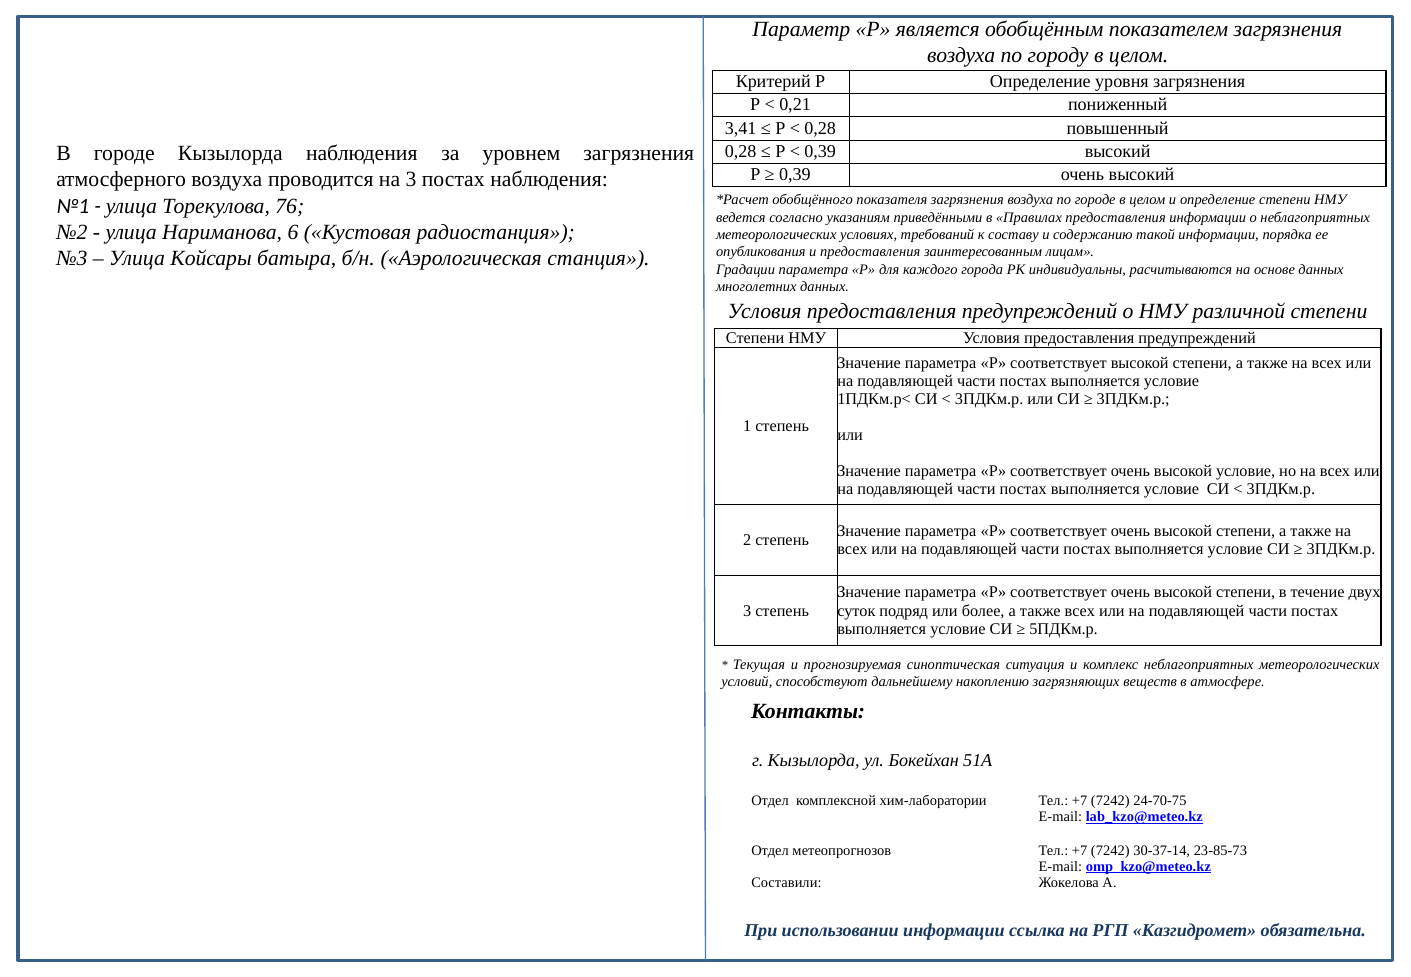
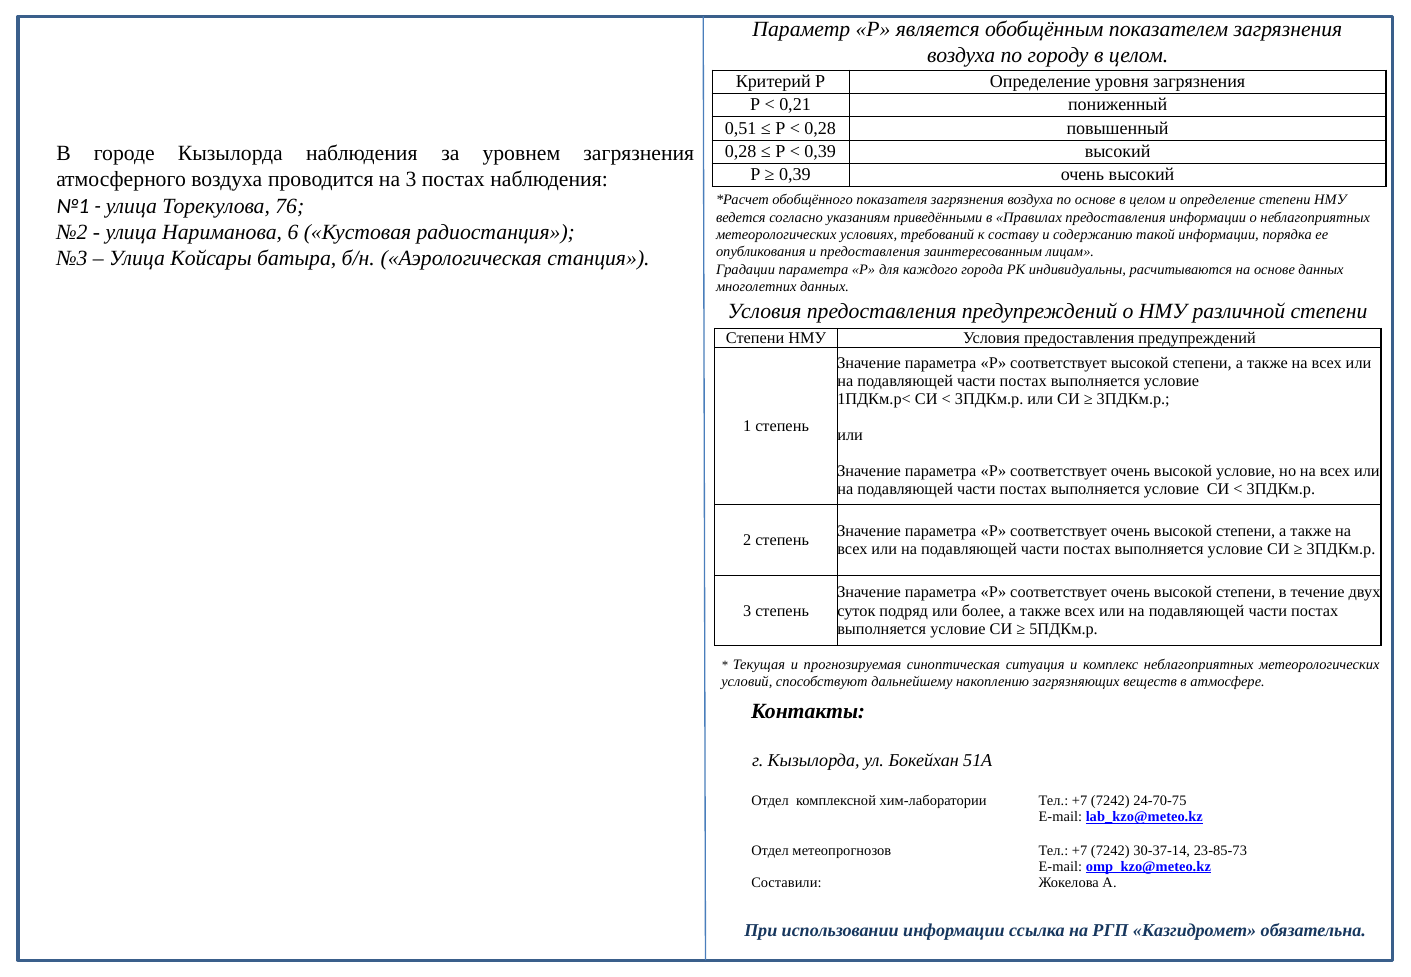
3,41: 3,41 -> 0,51
по городе: городе -> основе
